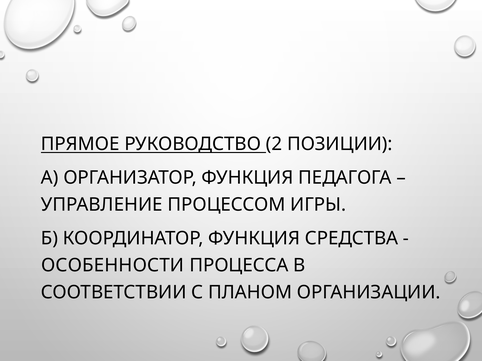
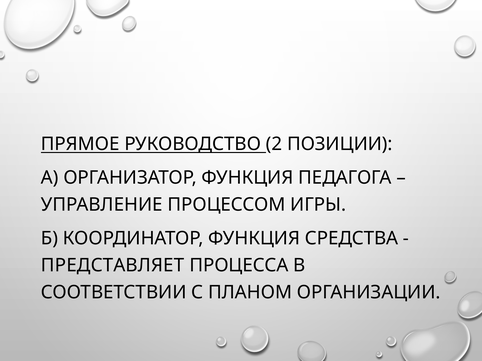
ОСОБЕННОСТИ: ОСОБЕННОСТИ -> ПРЕДСТАВЛЯЕТ
